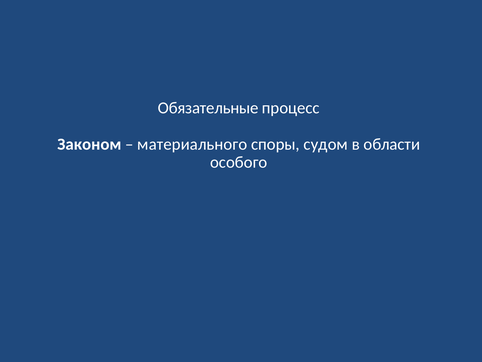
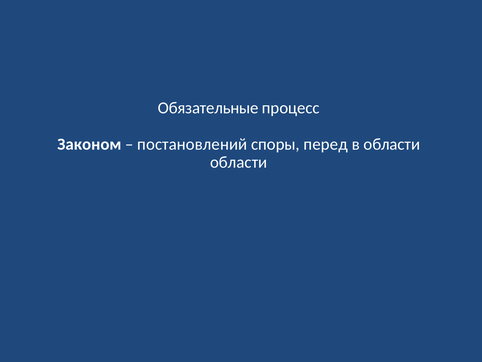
материального: материального -> постановлений
судом: судом -> перед
особого at (239, 162): особого -> области
